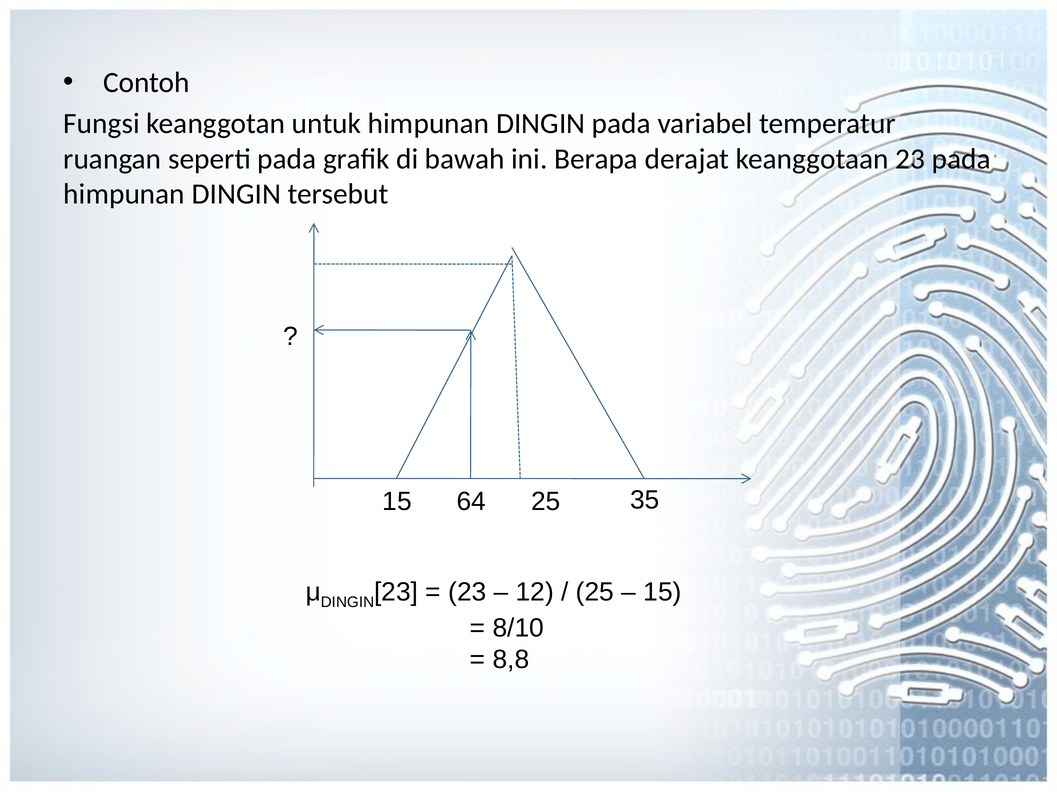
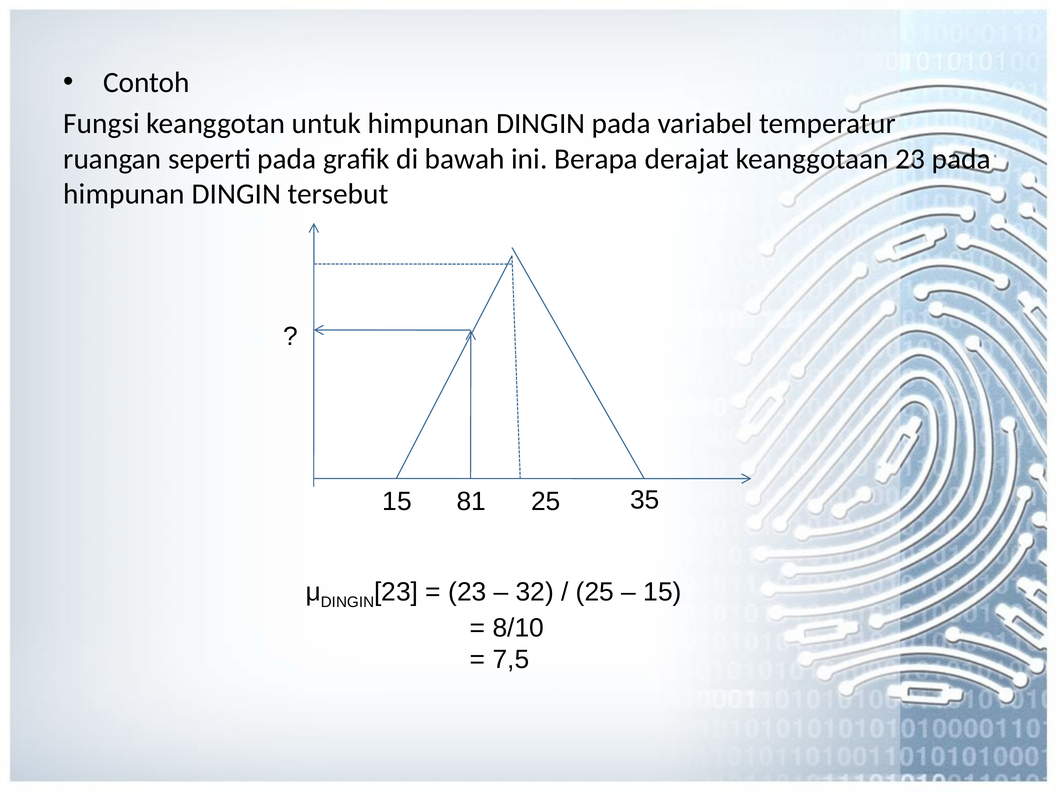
64: 64 -> 81
12: 12 -> 32
8,8: 8,8 -> 7,5
